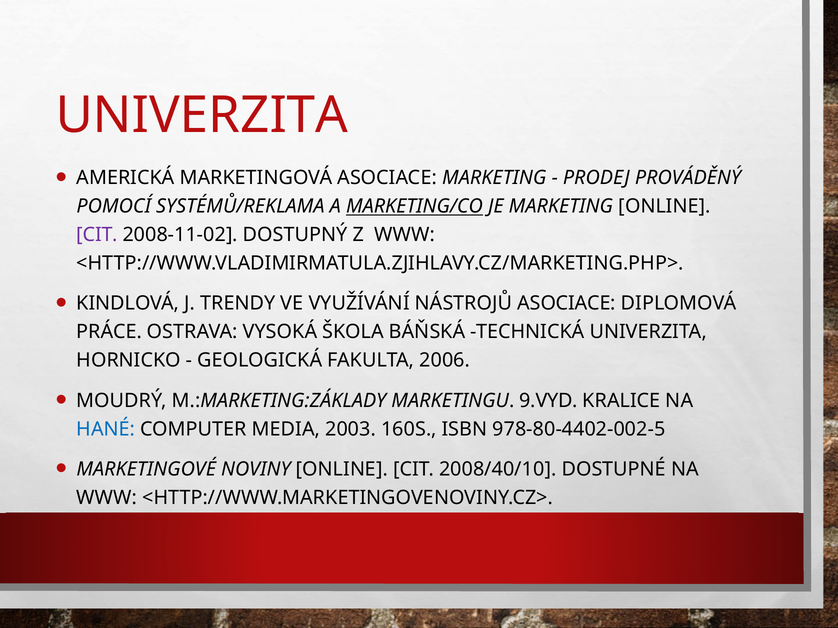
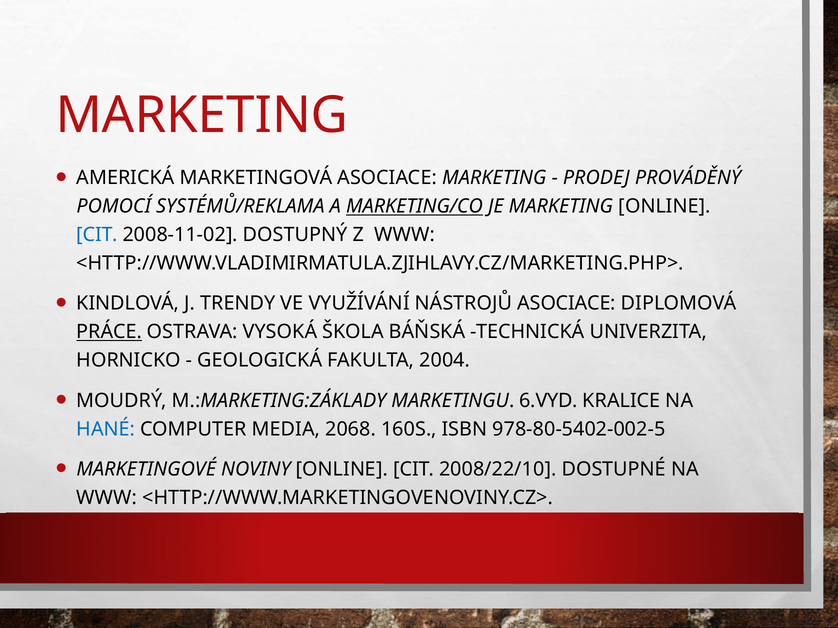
UNIVERZITA at (202, 115): UNIVERZITA -> MARKETING
CIT at (97, 235) colour: purple -> blue
PRÁCE underline: none -> present
2006: 2006 -> 2004
9.VYD: 9.VYD -> 6.VYD
2003: 2003 -> 2068
978-80-4402-002-5: 978-80-4402-002-5 -> 978-80-5402-002-5
2008/40/10: 2008/40/10 -> 2008/22/10
